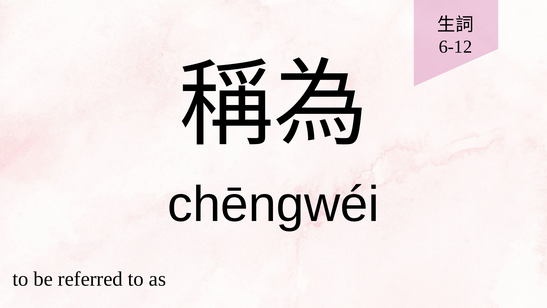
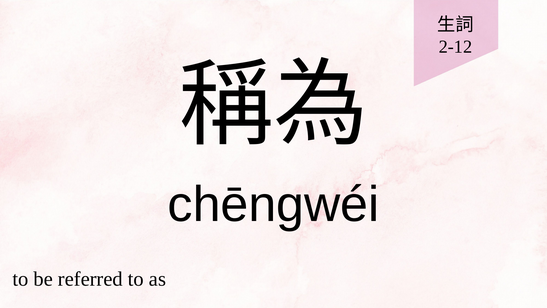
6-12: 6-12 -> 2-12
